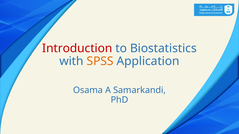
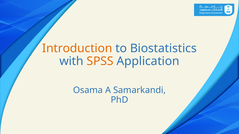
Introduction colour: red -> orange
